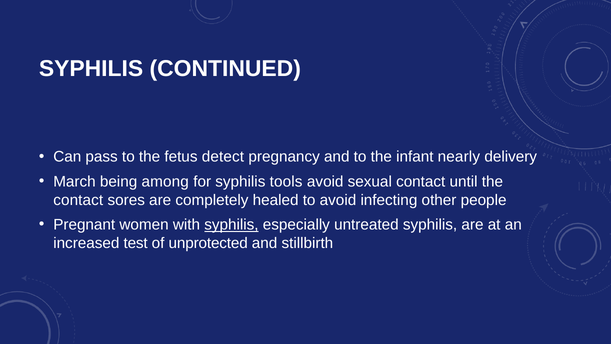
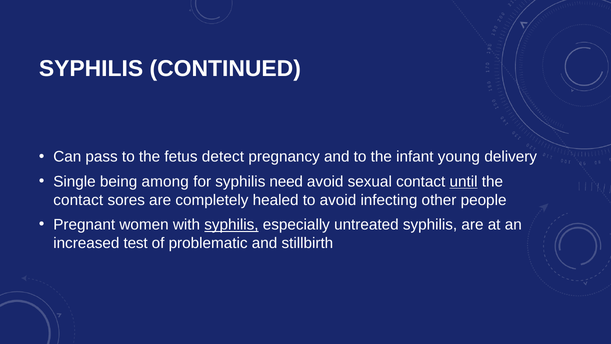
nearly: nearly -> young
March: March -> Single
tools: tools -> need
until underline: none -> present
unprotected: unprotected -> problematic
